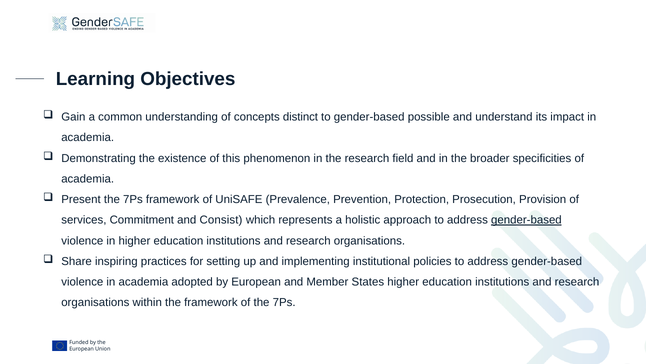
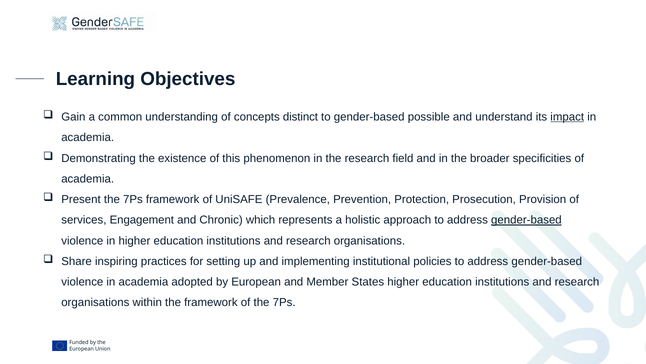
impact underline: none -> present
Commitment: Commitment -> Engagement
Consist: Consist -> Chronic
